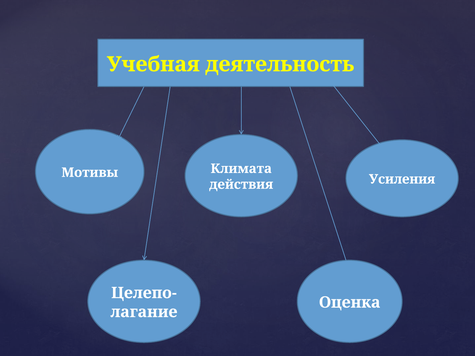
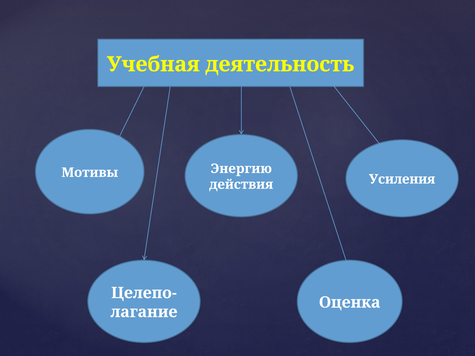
Климата: Климата -> Энергию
